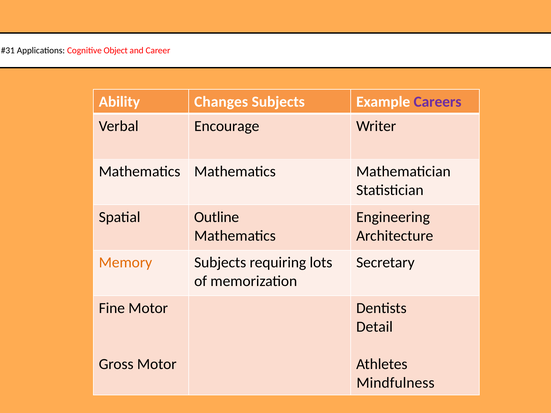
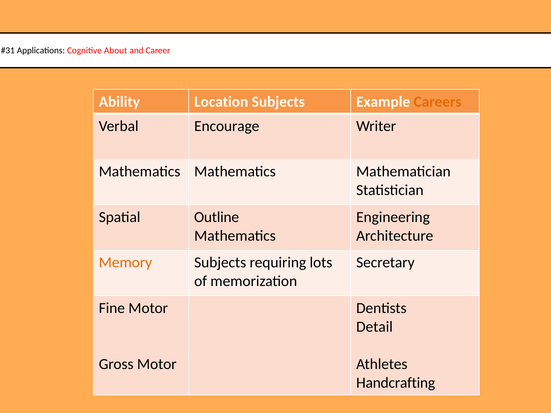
Object: Object -> About
Changes: Changes -> Location
Careers colour: purple -> orange
Mindfulness: Mindfulness -> Handcrafting
